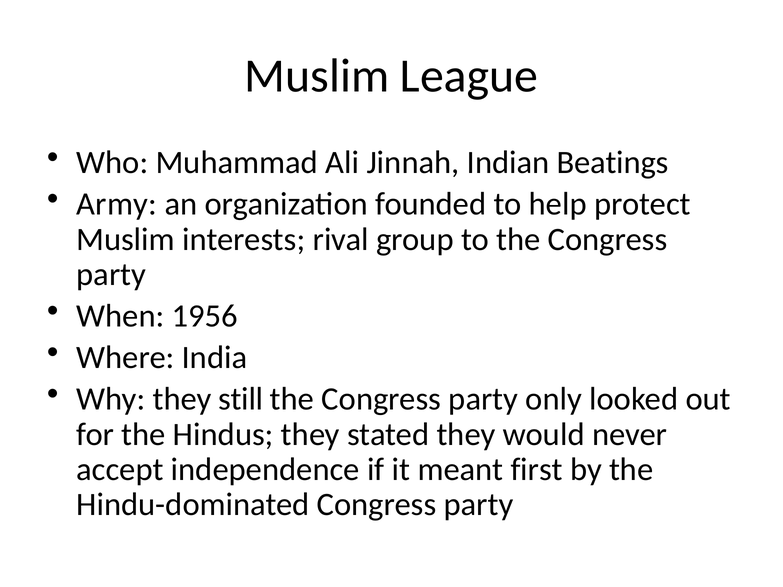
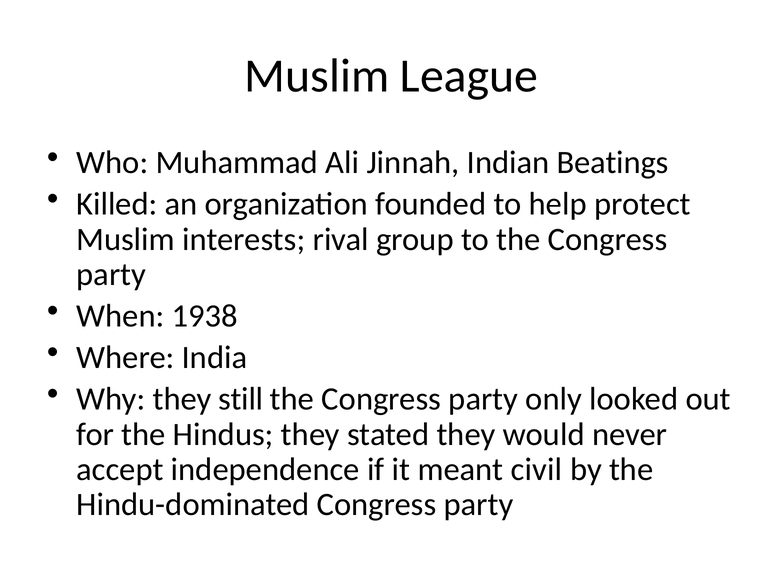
Army: Army -> Killed
1956: 1956 -> 1938
first: first -> civil
